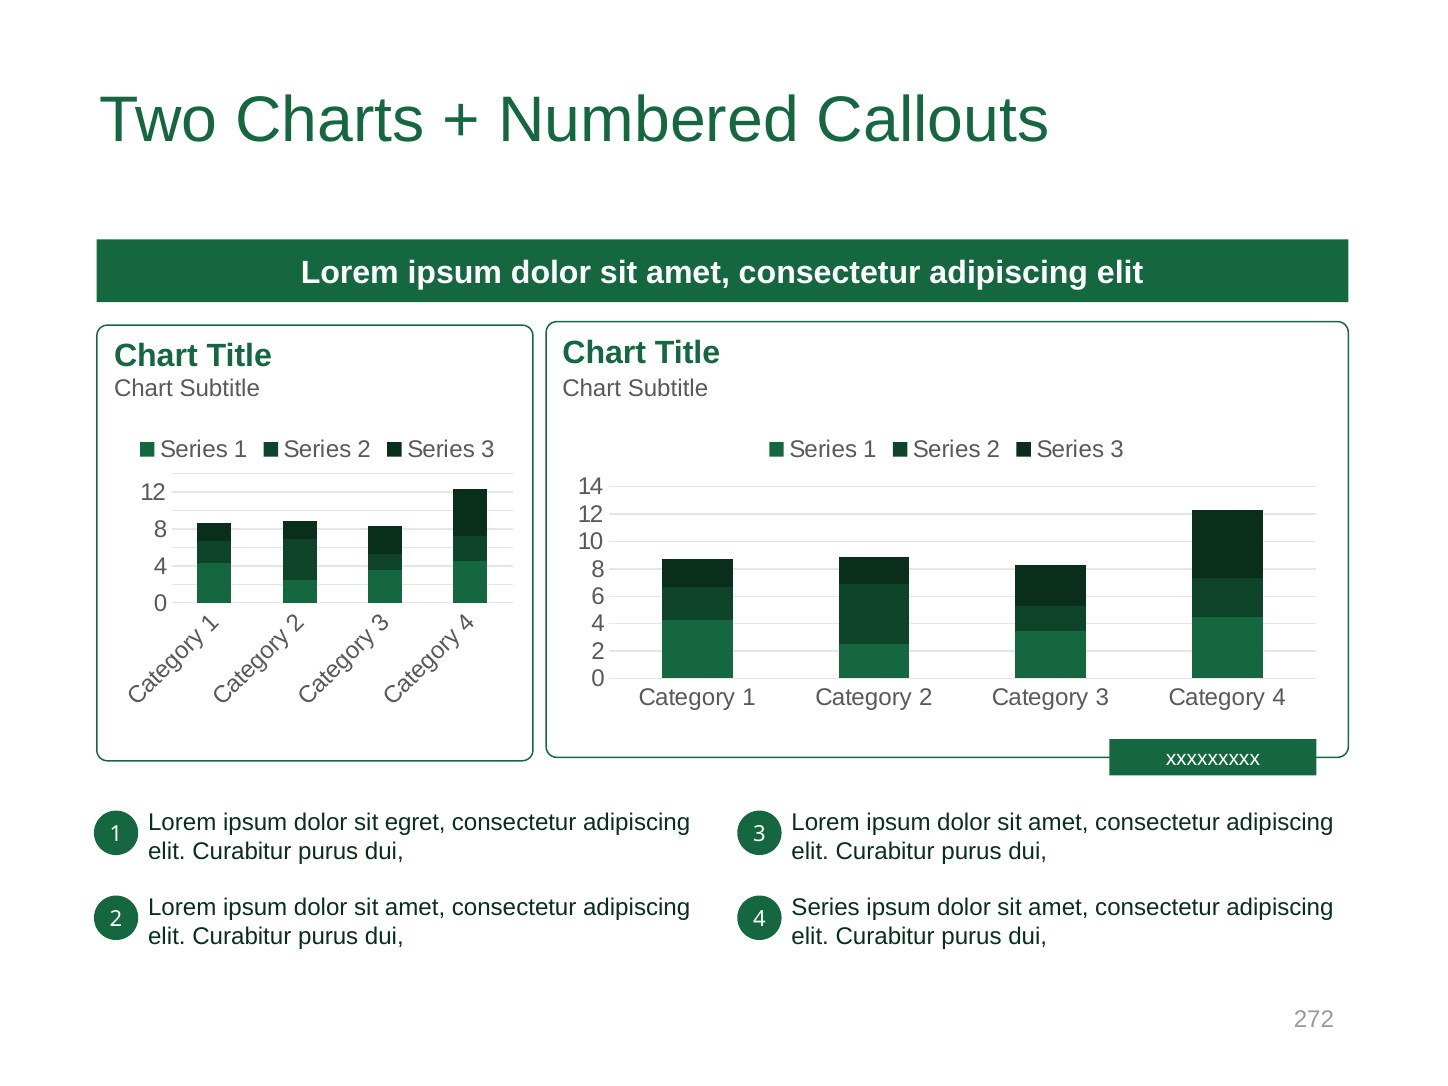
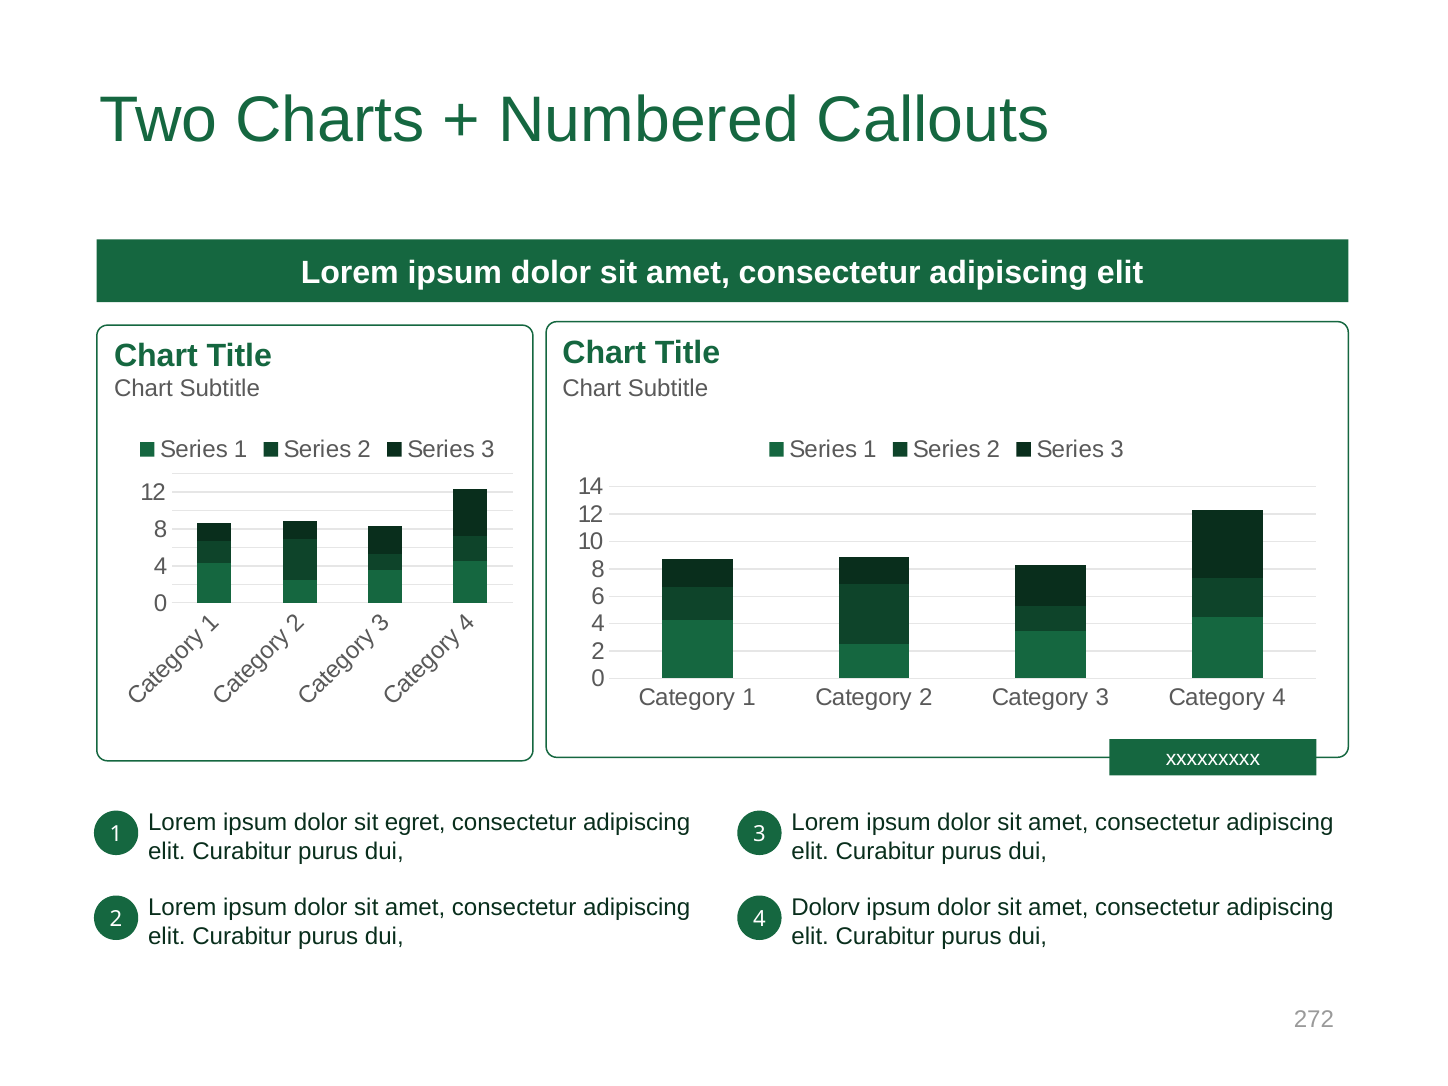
Series at (826, 907): Series -> Dolorv
